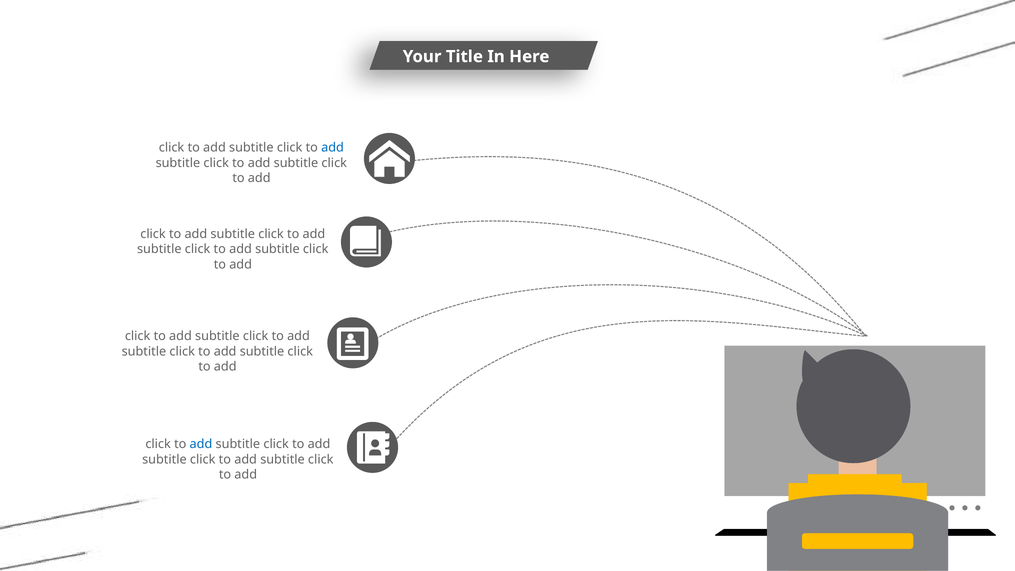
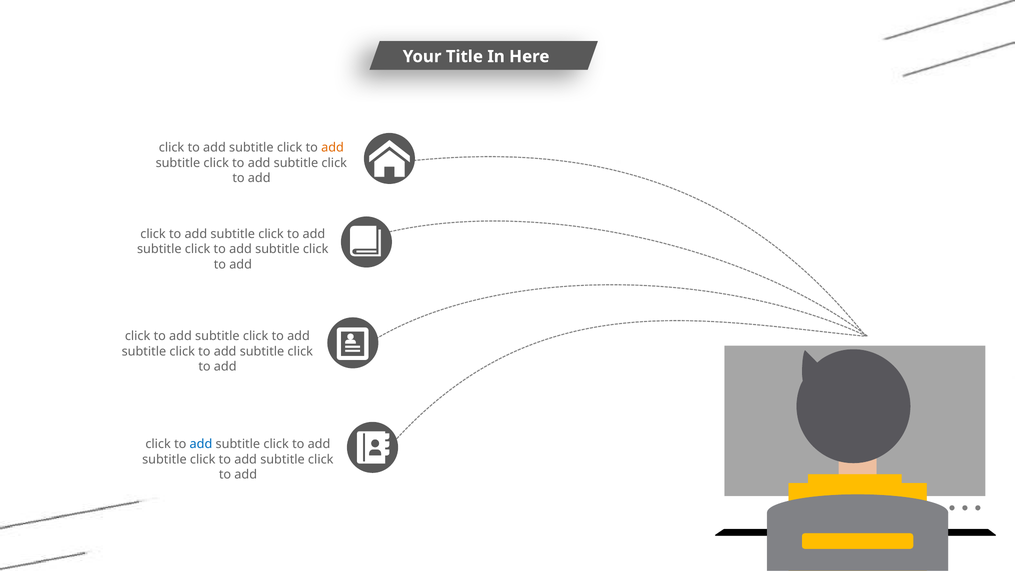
add at (332, 148) colour: blue -> orange
